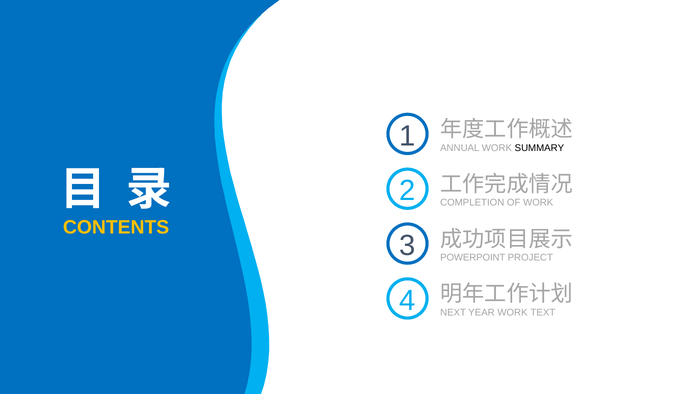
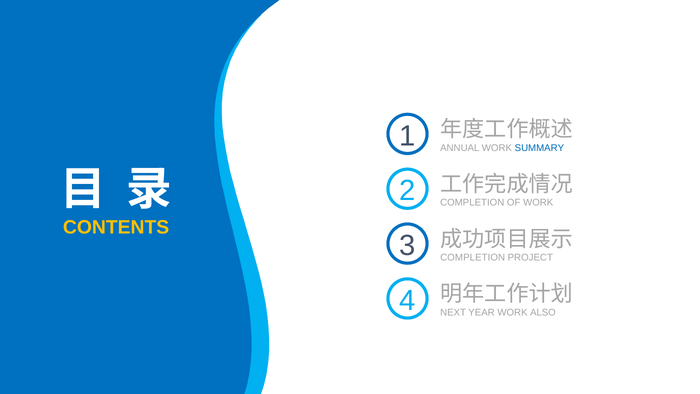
SUMMARY colour: black -> blue
POWERPOINT at (473, 257): POWERPOINT -> COMPLETION
TEXT: TEXT -> ALSO
